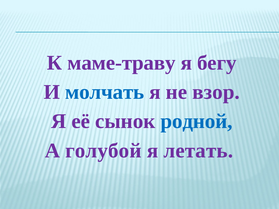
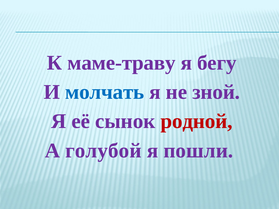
взор: взор -> зной
родной colour: blue -> red
летать: летать -> пошли
